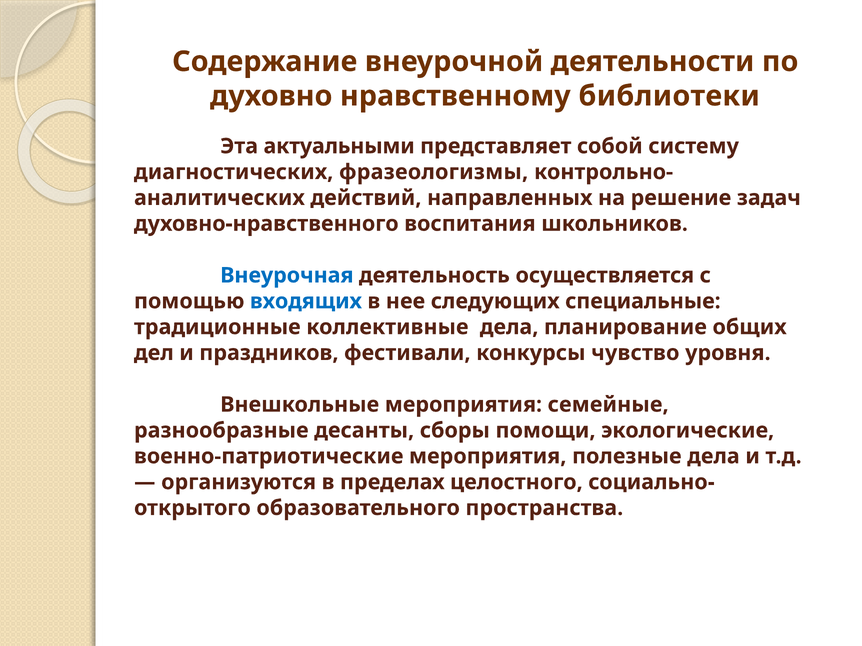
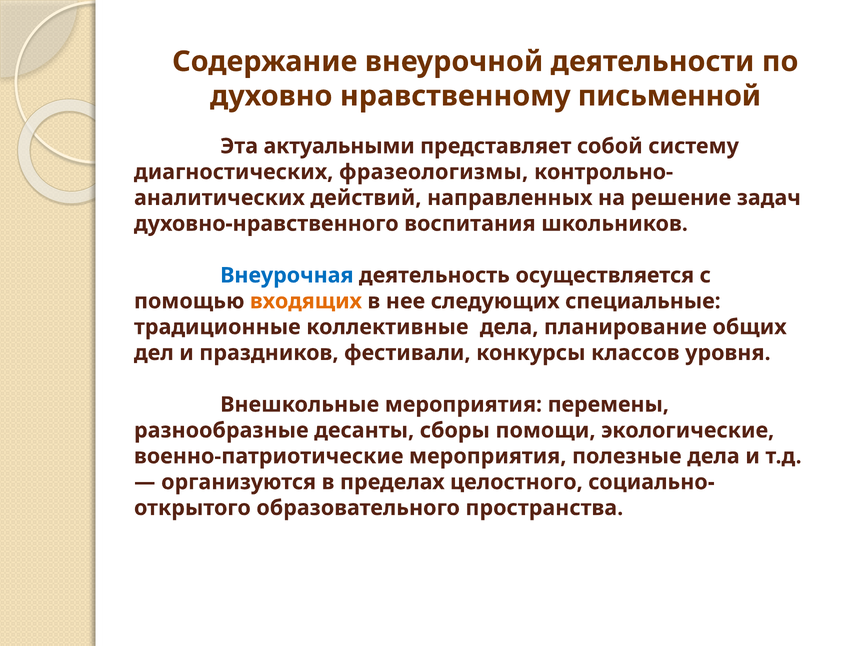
библиотеки: библиотеки -> письменной
входящих colour: blue -> orange
чувство: чувство -> классов
семейные: семейные -> перемены
